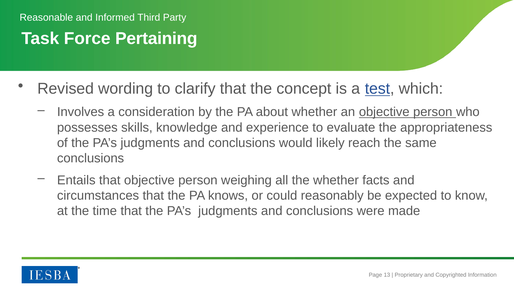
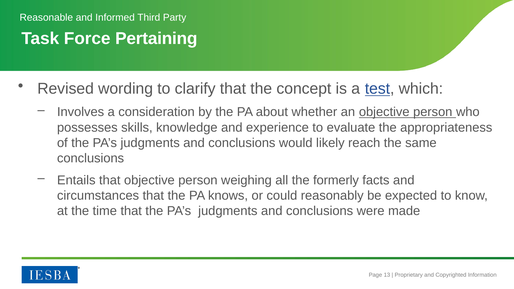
the whether: whether -> formerly
